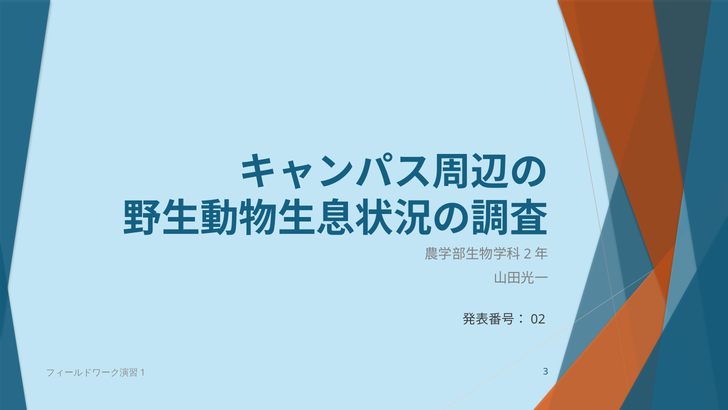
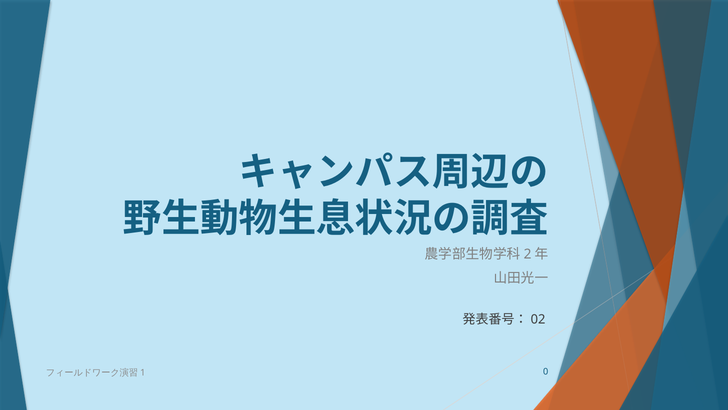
3: 3 -> 0
